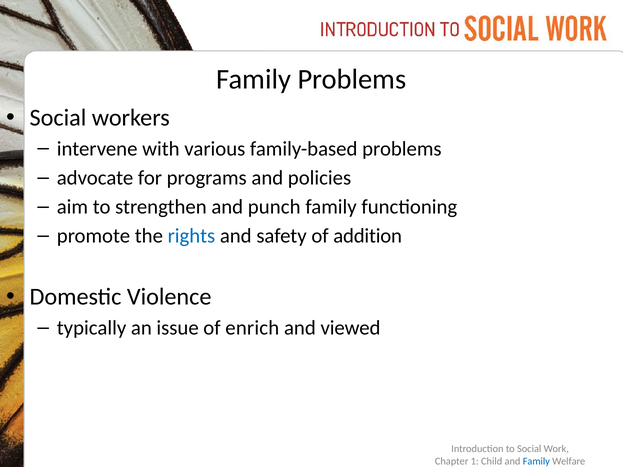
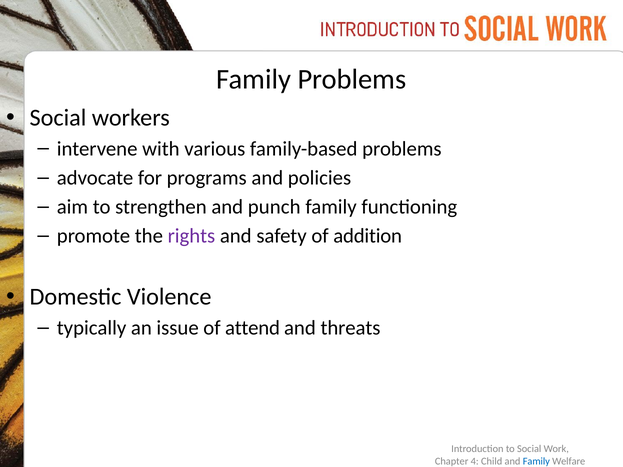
rights colour: blue -> purple
enrich: enrich -> attend
viewed: viewed -> threats
1: 1 -> 4
